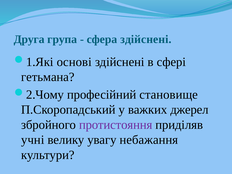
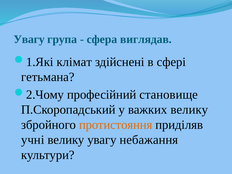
Друга at (29, 39): Друга -> Увагу
сфера здійснені: здійснені -> виглядав
основі: основі -> клімат
важких джерел: джерел -> велику
протистояння colour: purple -> orange
